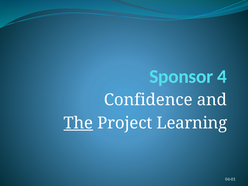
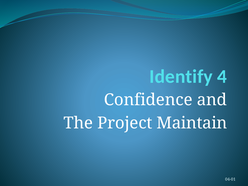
Sponsor: Sponsor -> Identify
The underline: present -> none
Learning: Learning -> Maintain
